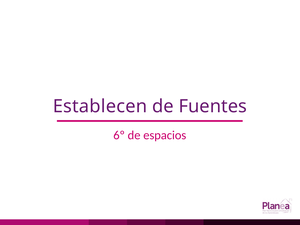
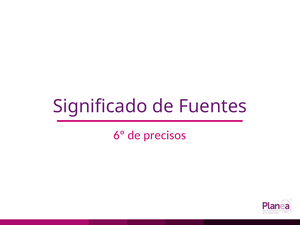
Establecen: Establecen -> Significado
espacios: espacios -> precisos
